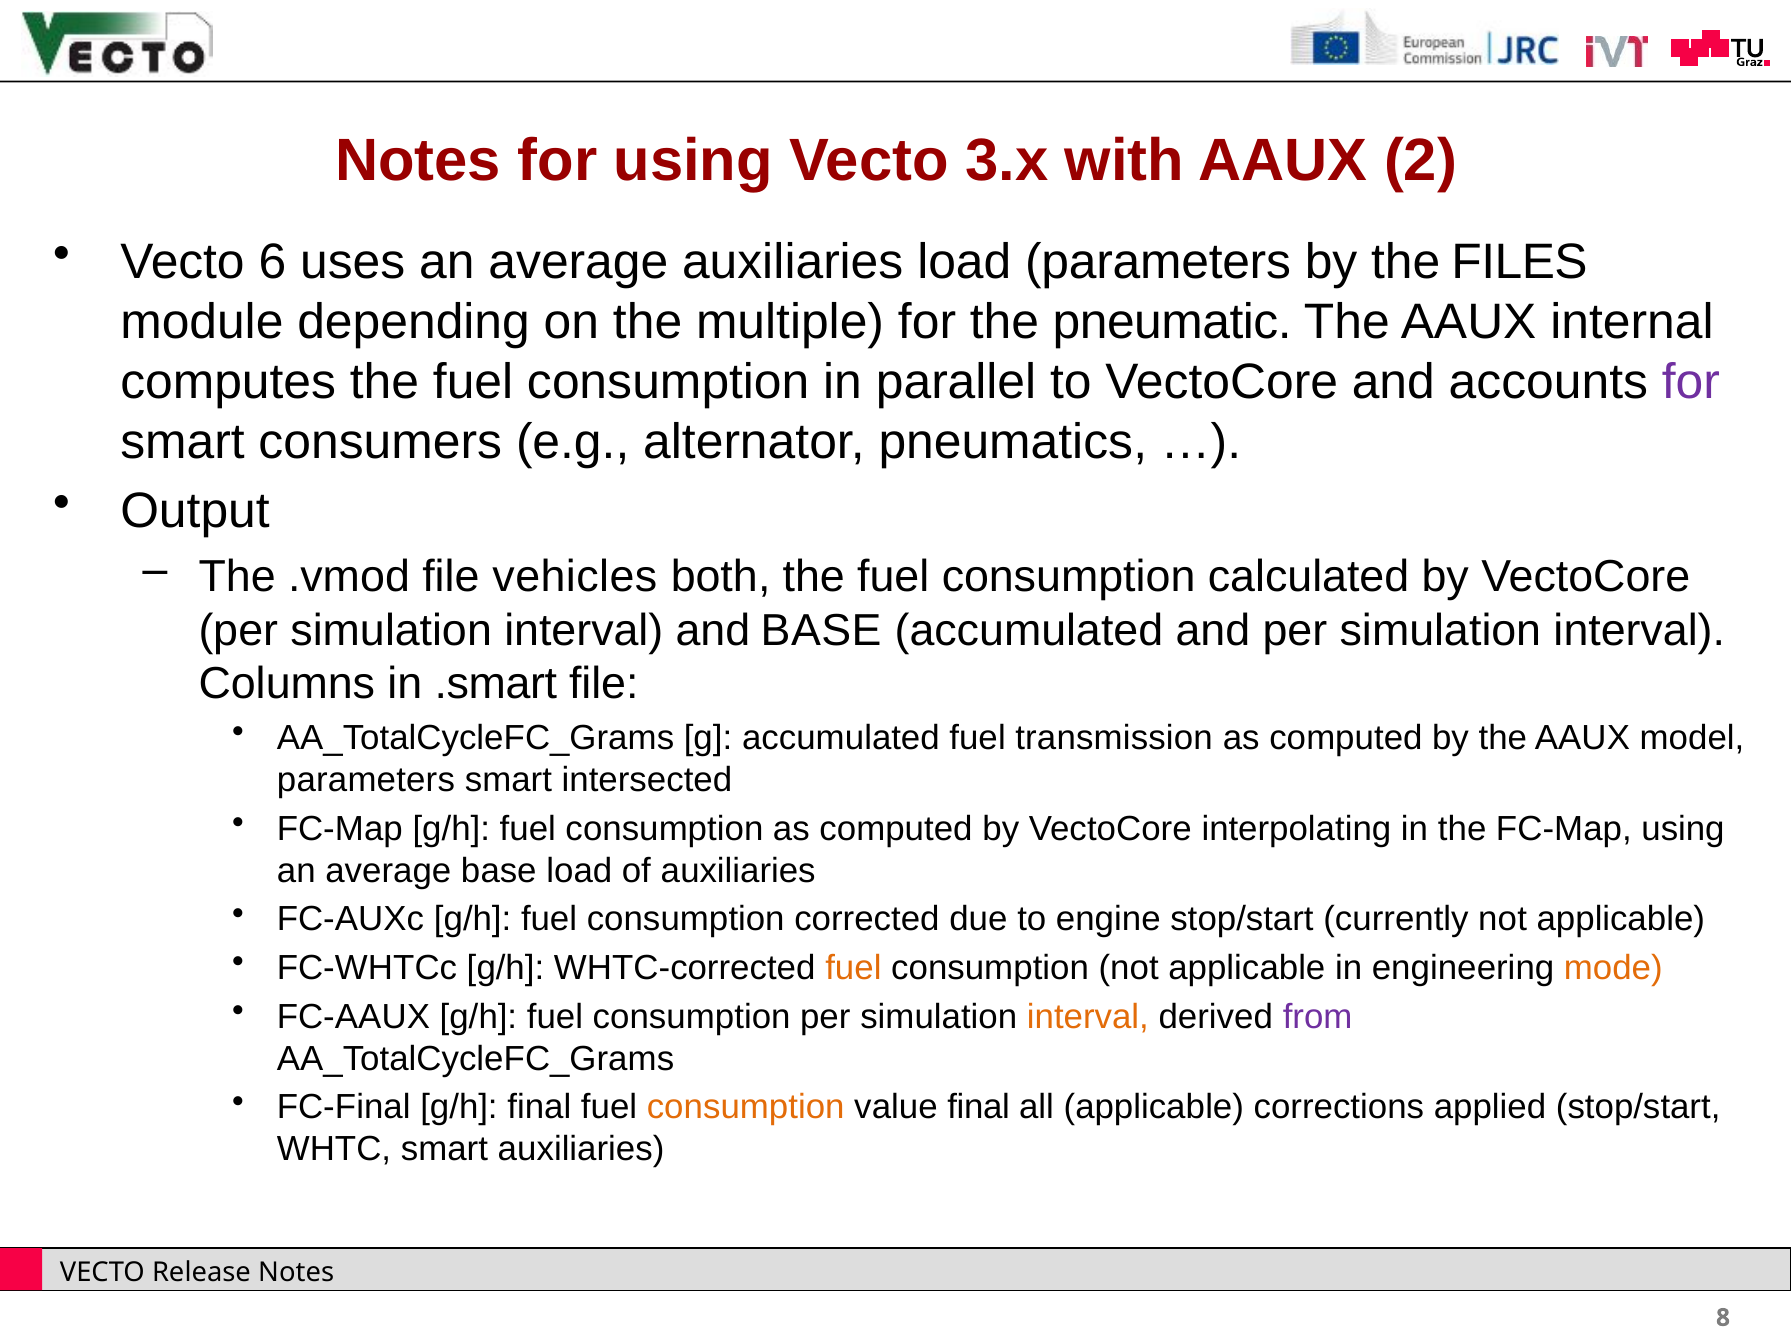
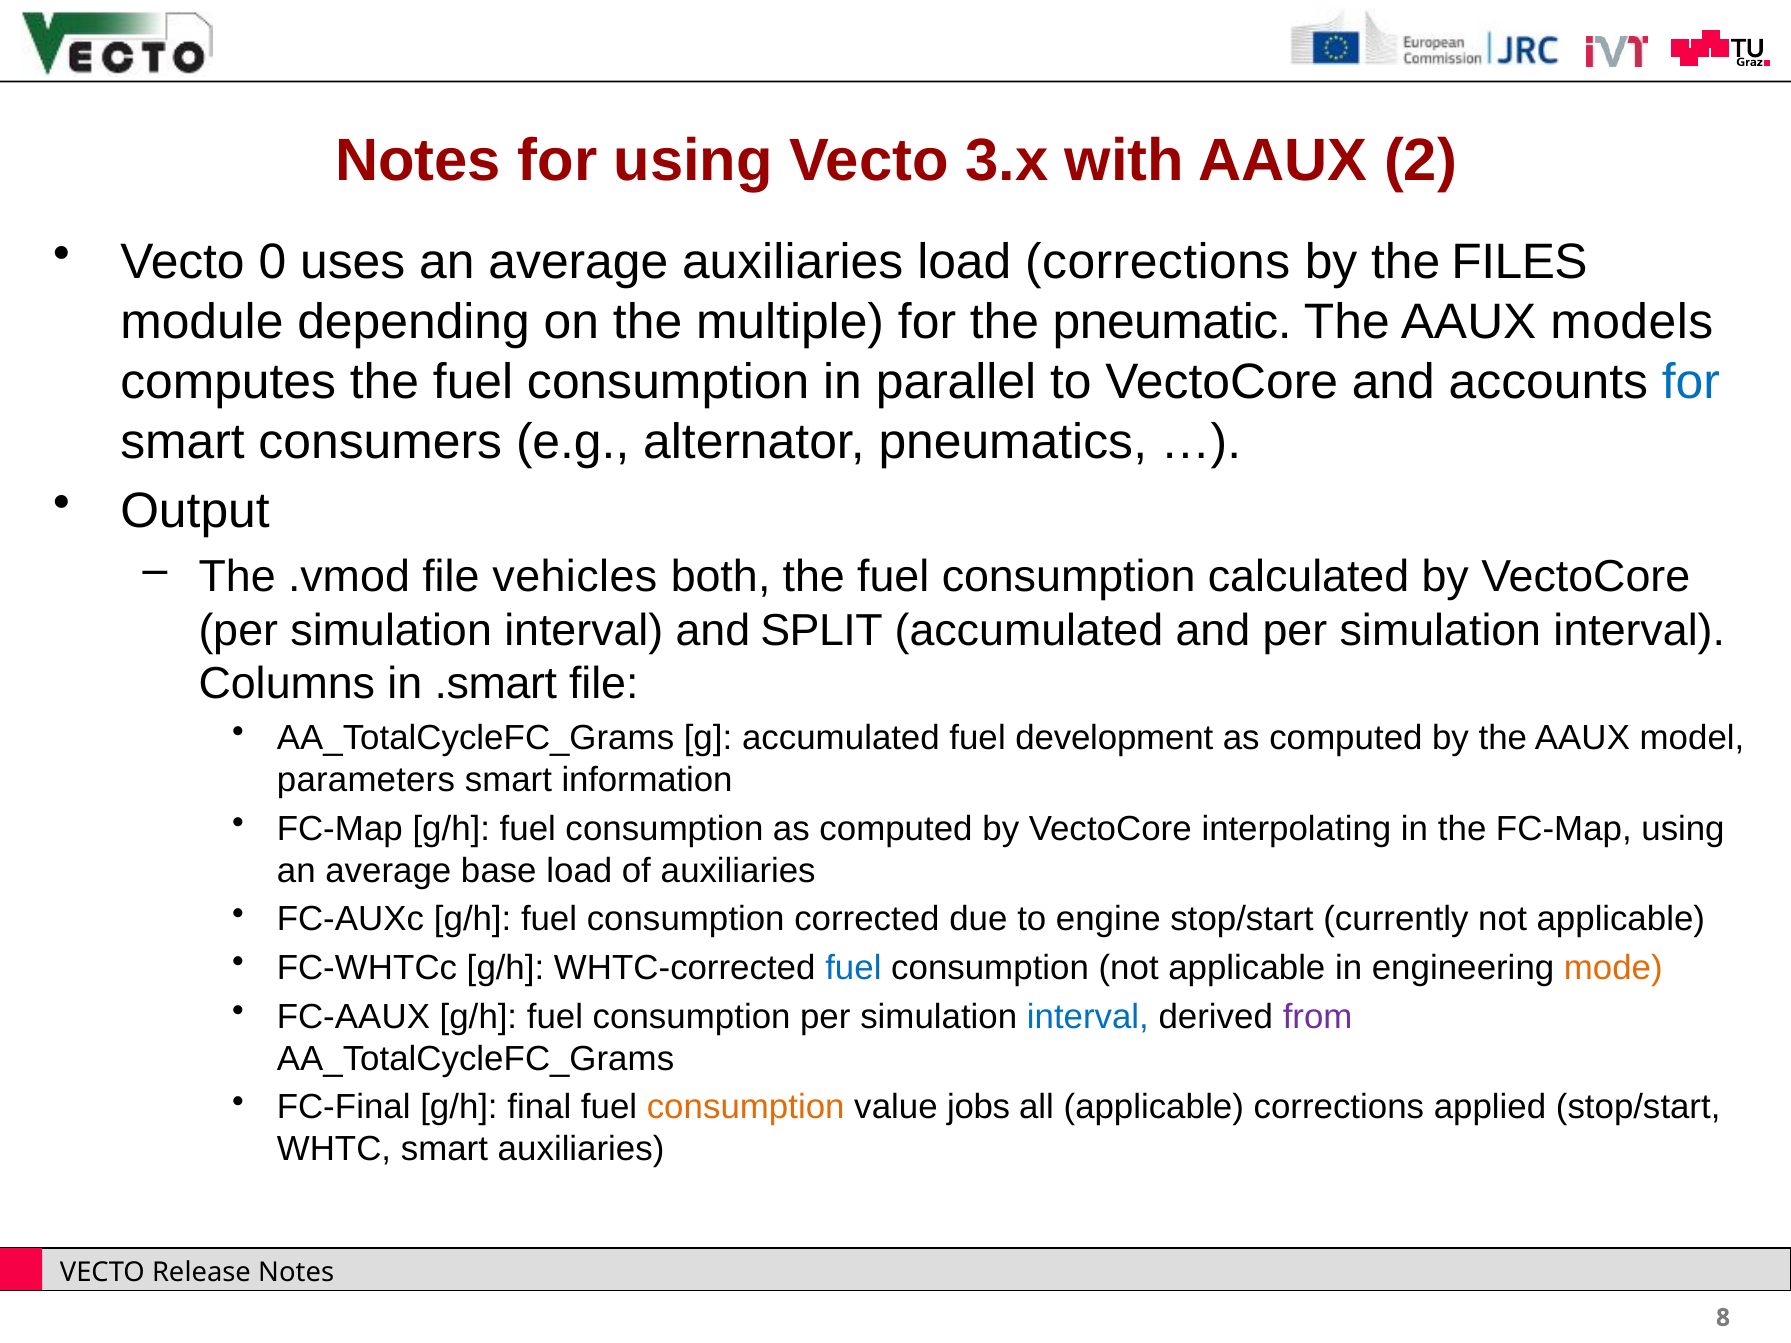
6: 6 -> 0
load parameters: parameters -> corrections
internal: internal -> models
for at (1691, 382) colour: purple -> blue
and BASE: BASE -> SPLIT
transmission: transmission -> development
intersected: intersected -> information
fuel at (853, 968) colour: orange -> blue
interval at (1088, 1017) colour: orange -> blue
value final: final -> jobs
